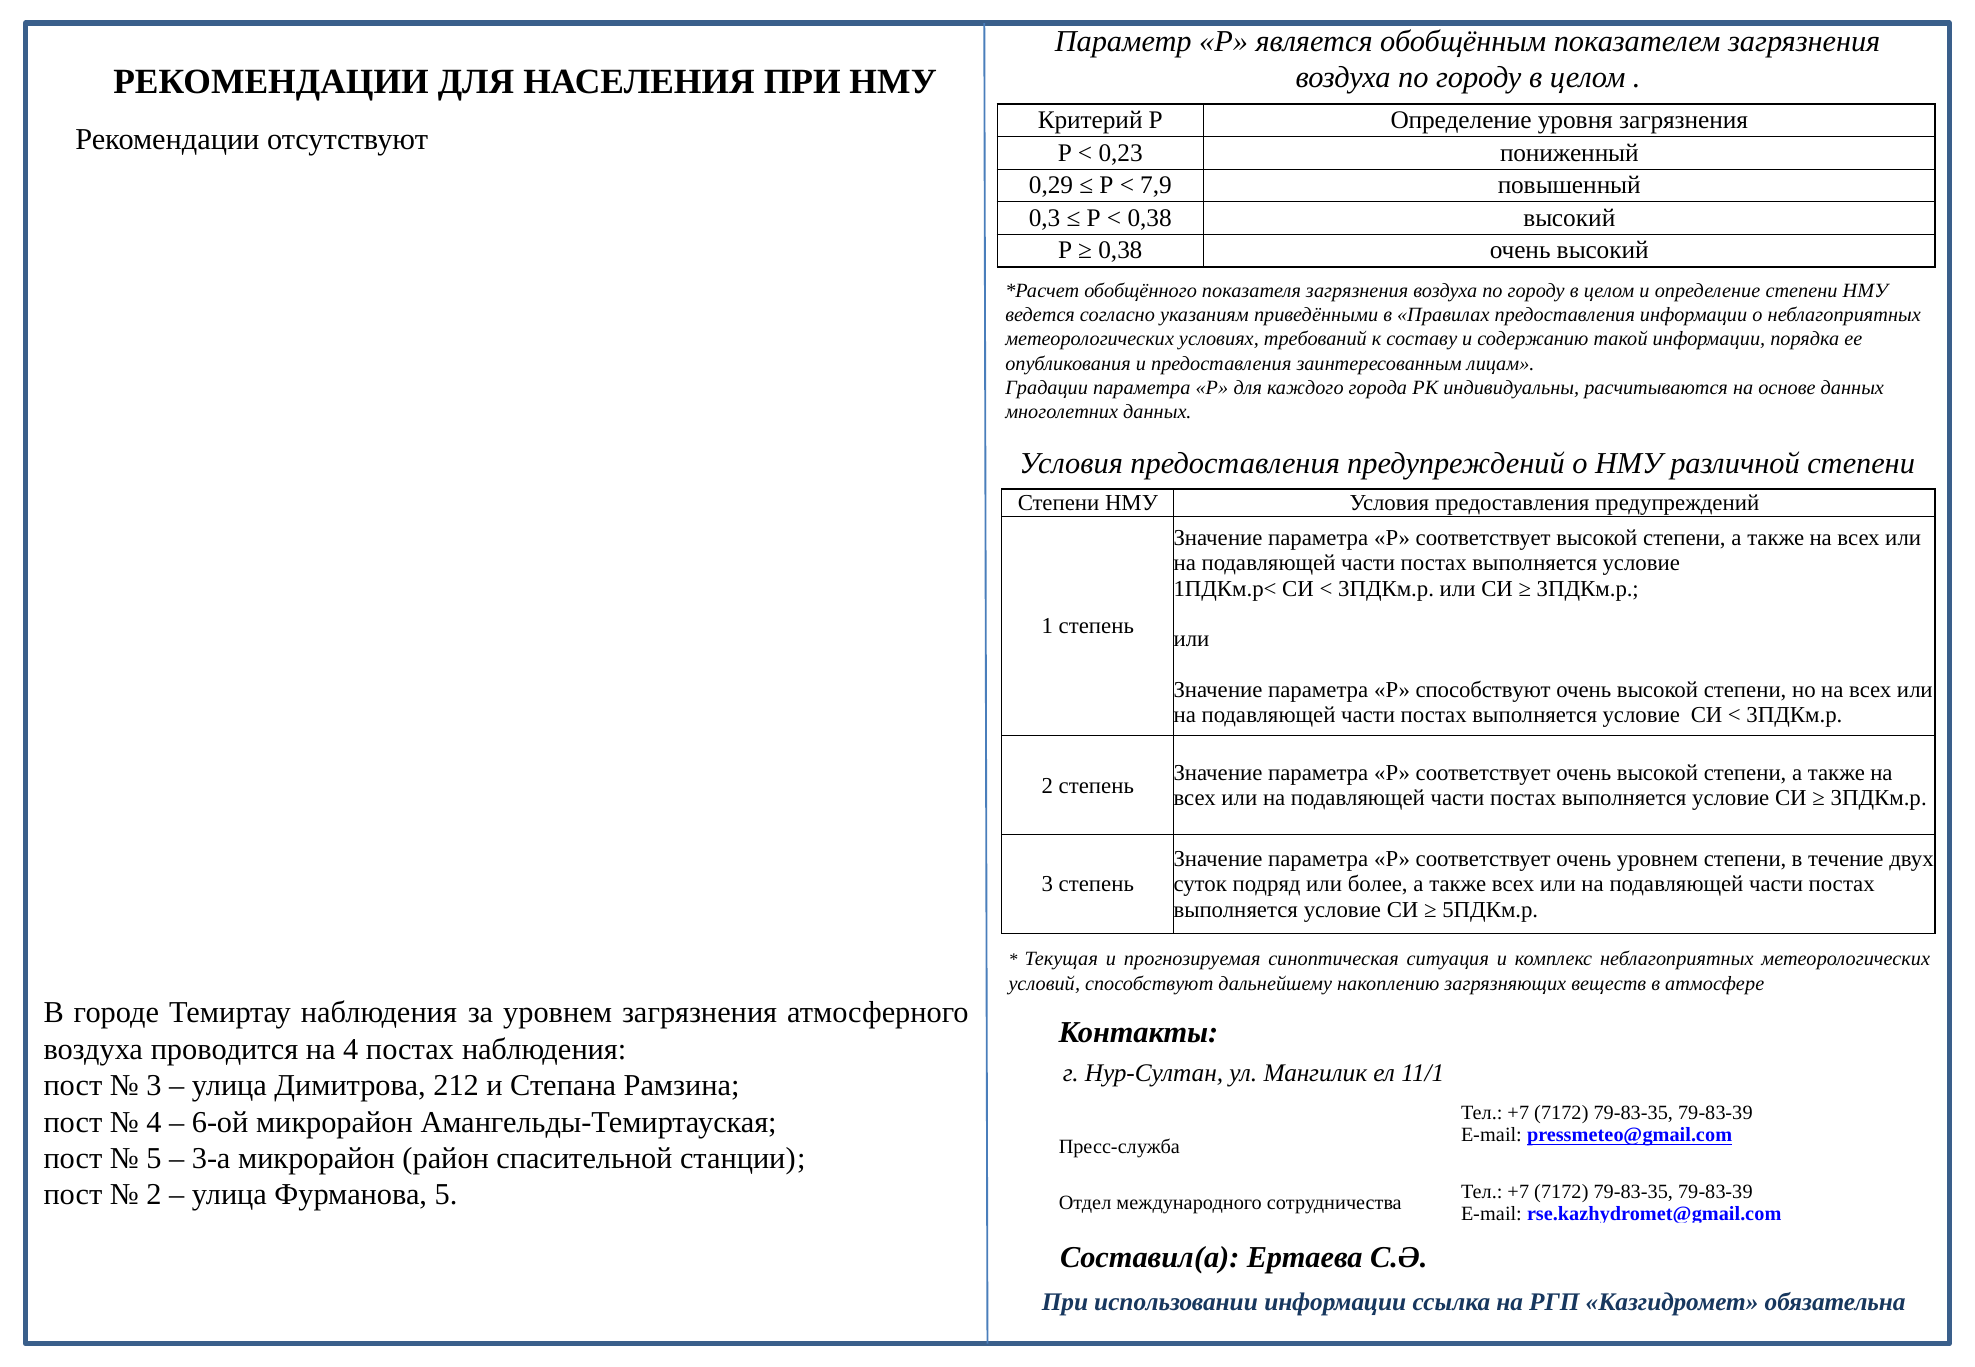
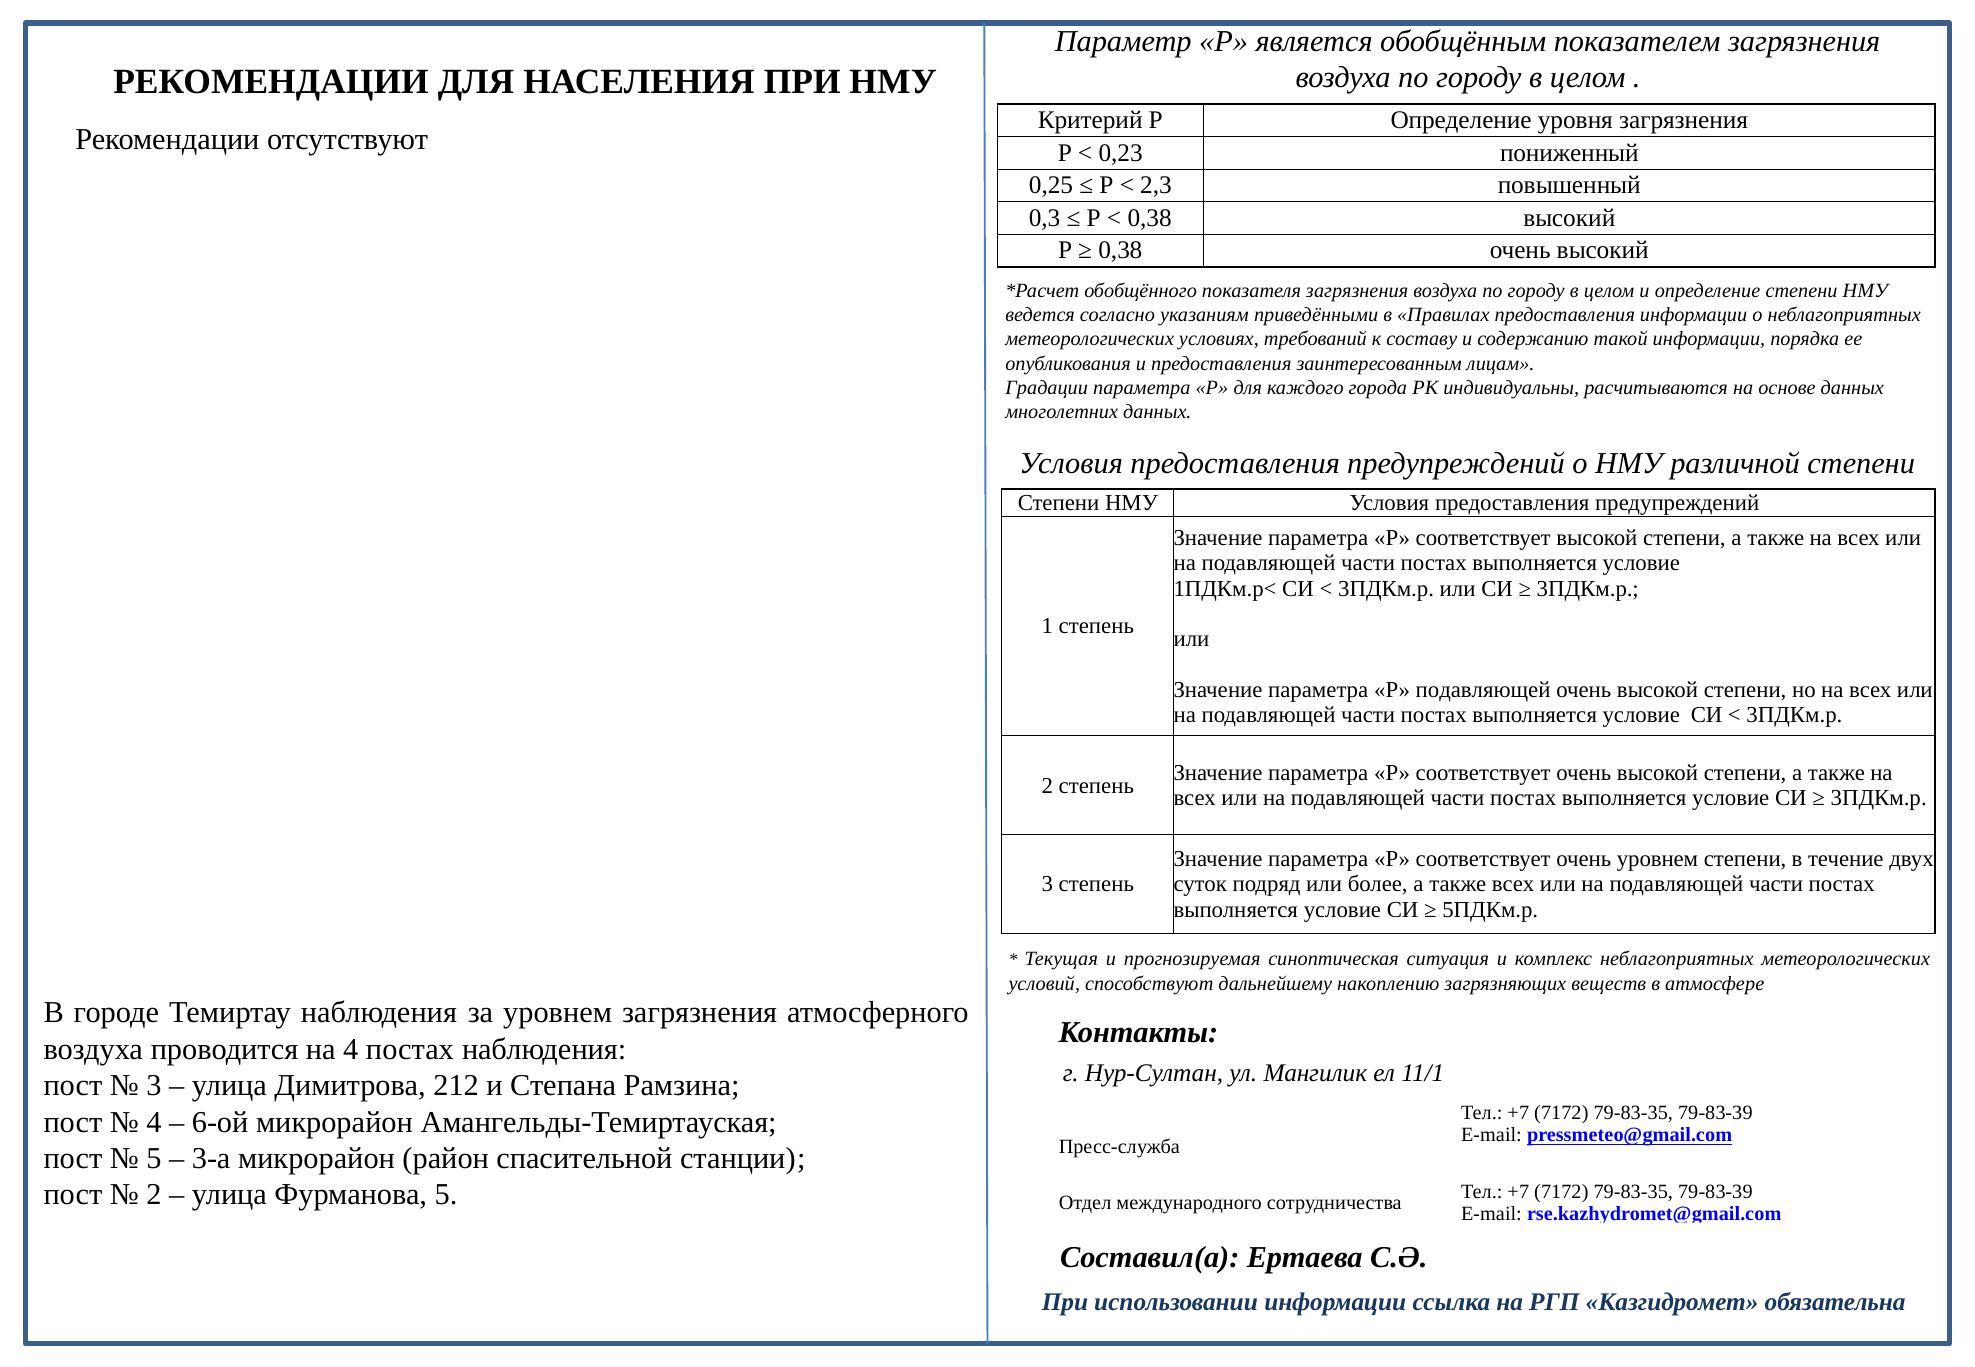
0,29: 0,29 -> 0,25
7,9: 7,9 -> 2,3
Р способствуют: способствуют -> подавляющей
